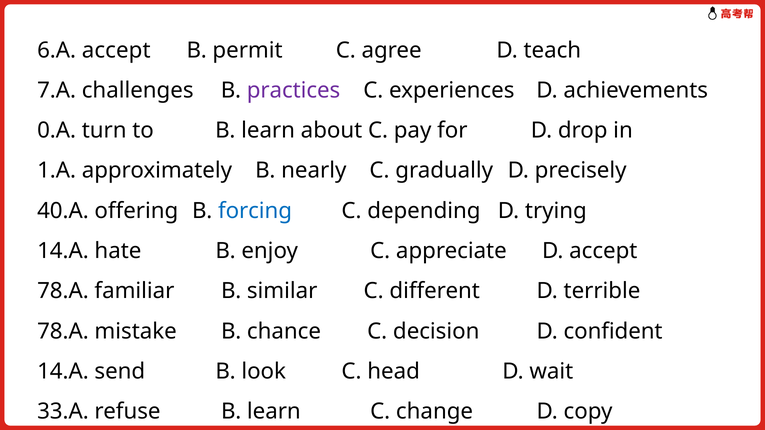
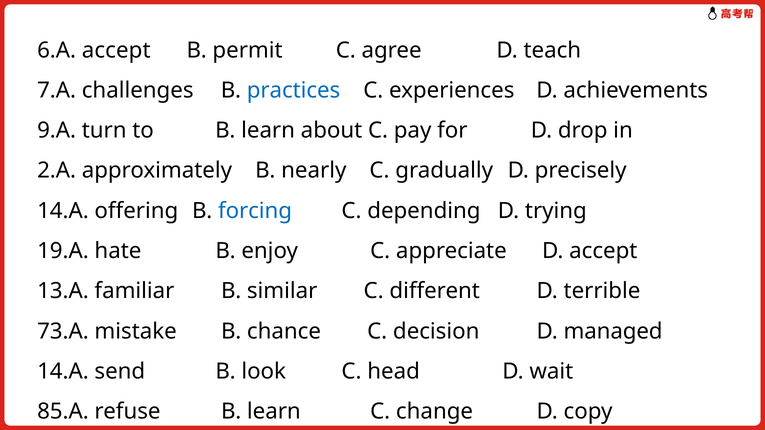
practices colour: purple -> blue
0.A: 0.A -> 9.A
1.A: 1.A -> 2.A
40.A at (63, 211): 40.A -> 14.A
14.A at (63, 251): 14.A -> 19.A
78.A at (63, 291): 78.A -> 13.A
78.A at (63, 331): 78.A -> 73.A
confident: confident -> managed
33.A: 33.A -> 85.A
